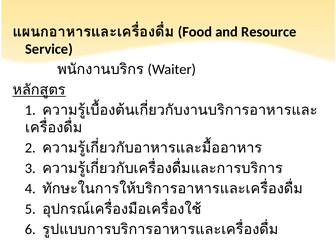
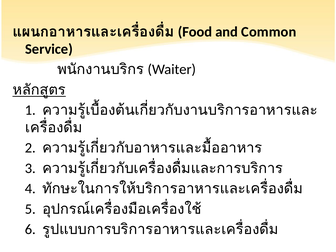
Resource: Resource -> Common
